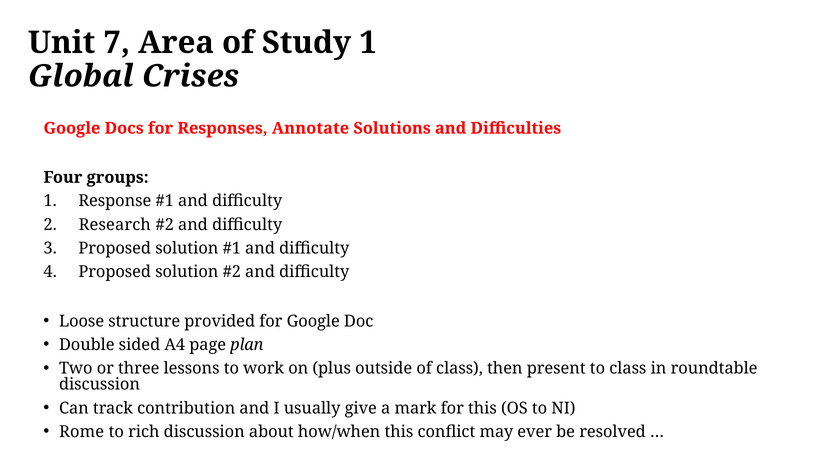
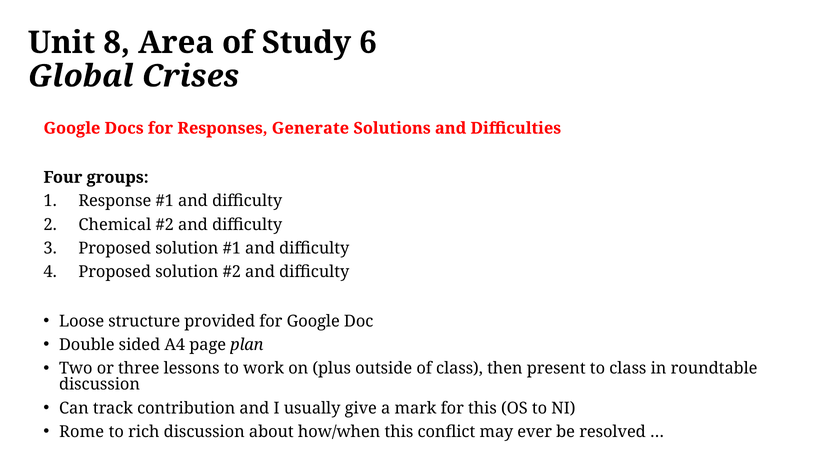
7: 7 -> 8
Study 1: 1 -> 6
Annotate: Annotate -> Generate
Research: Research -> Chemical
